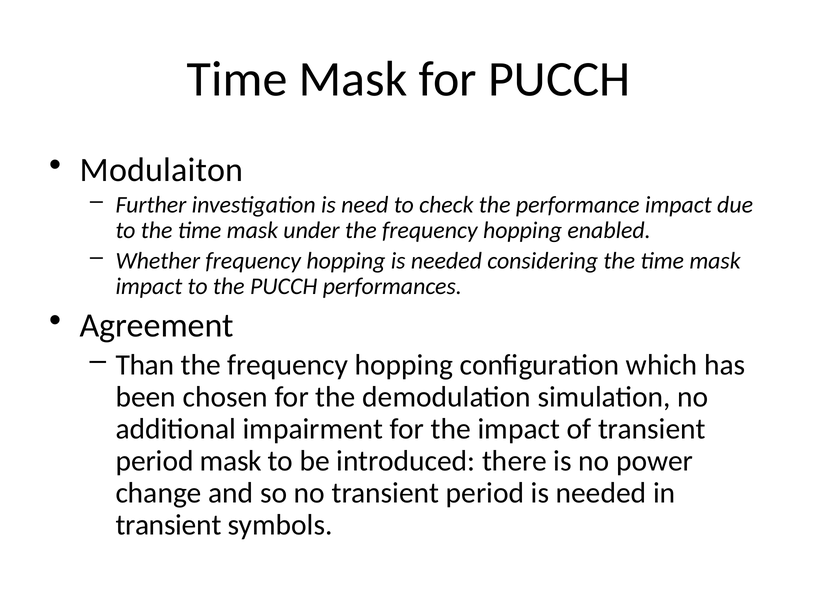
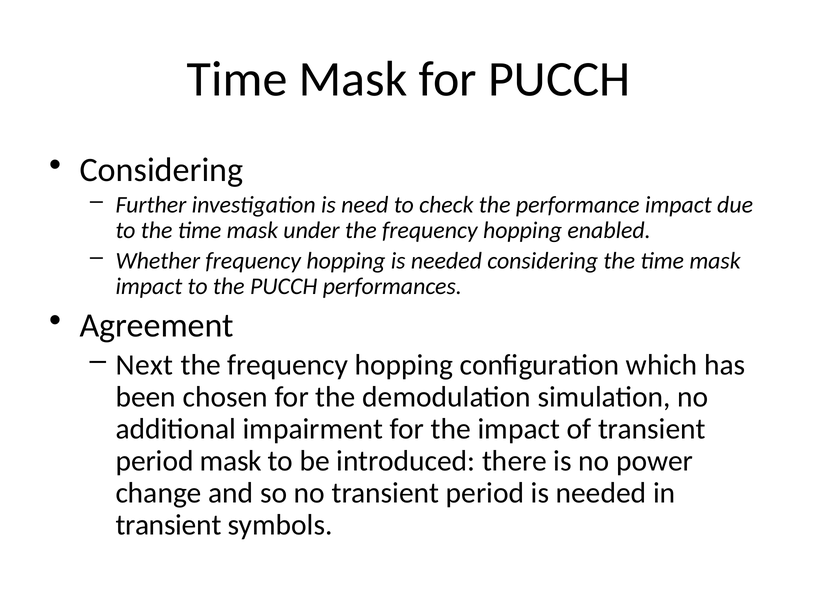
Modulaiton at (161, 170): Modulaiton -> Considering
Than: Than -> Next
